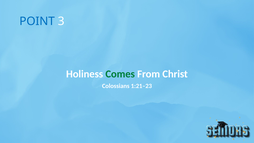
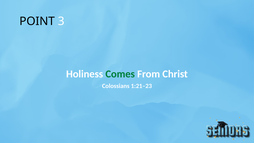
POINT colour: blue -> black
